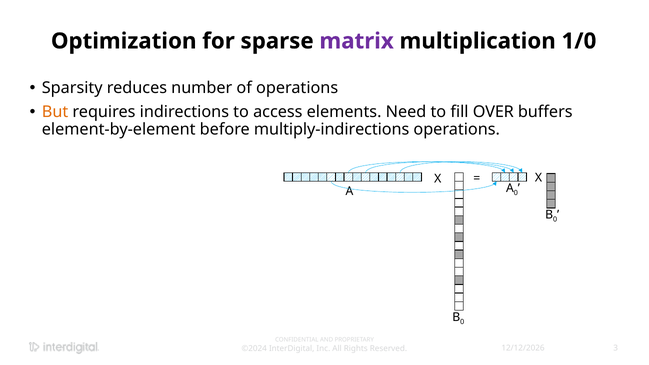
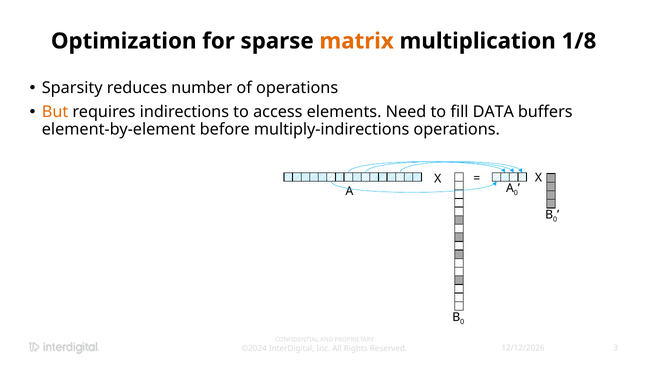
matrix colour: purple -> orange
1/0: 1/0 -> 1/8
OVER: OVER -> DATA
